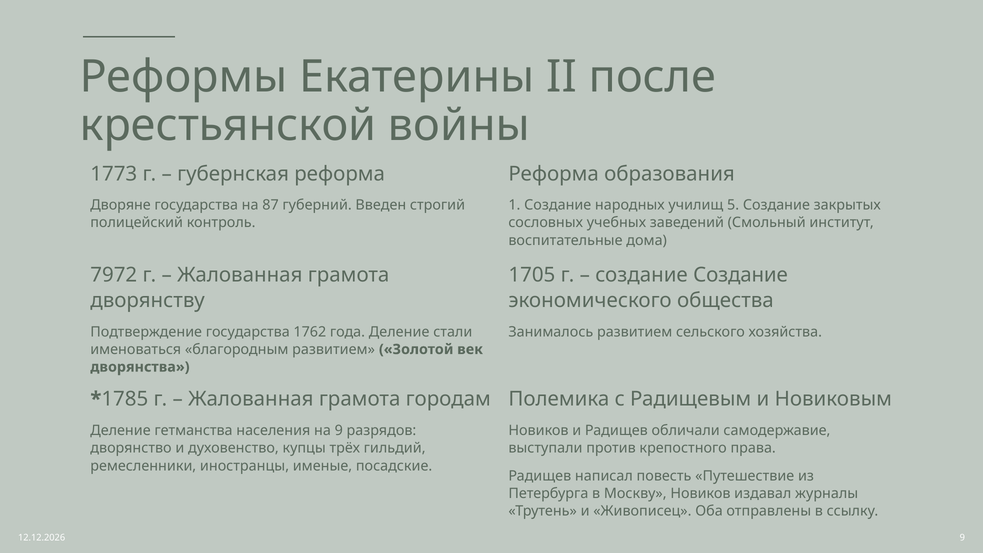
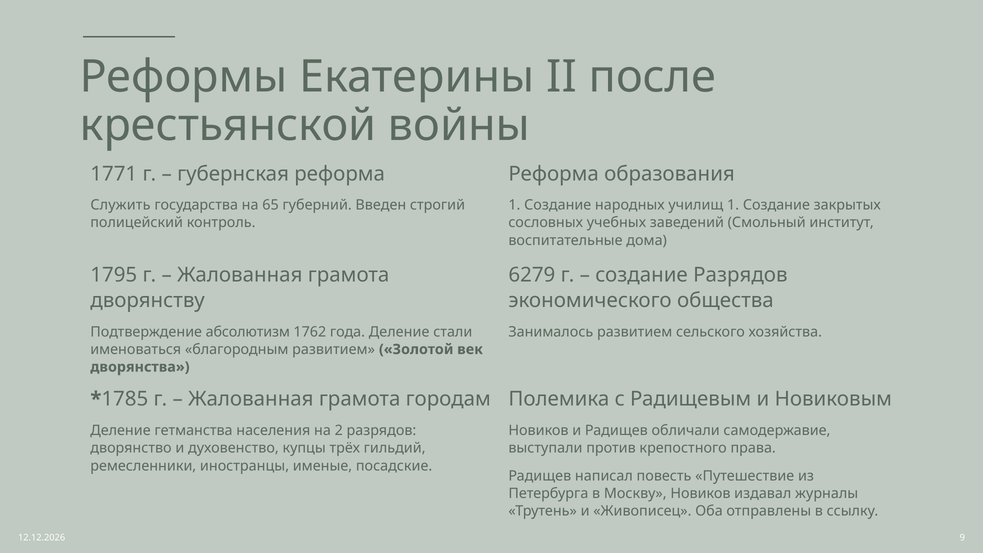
1773: 1773 -> 1771
Дворяне: Дворяне -> Служить
87: 87 -> 65
училищ 5: 5 -> 1
7972: 7972 -> 1795
1705: 1705 -> 6279
создание Создание: Создание -> Разрядов
Подтверждение государства: государства -> абсолютизм
на 9: 9 -> 2
